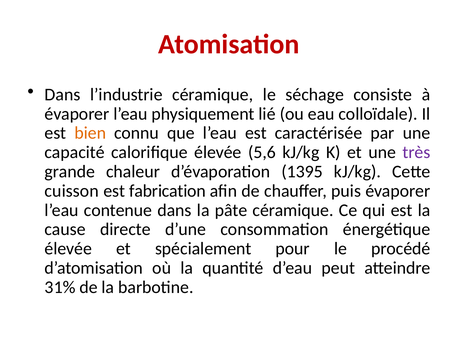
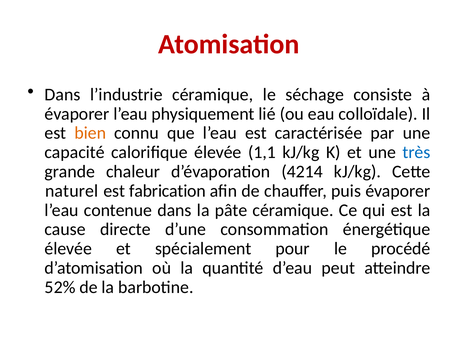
5,6: 5,6 -> 1,1
très colour: purple -> blue
1395: 1395 -> 4214
cuisson: cuisson -> naturel
31%: 31% -> 52%
